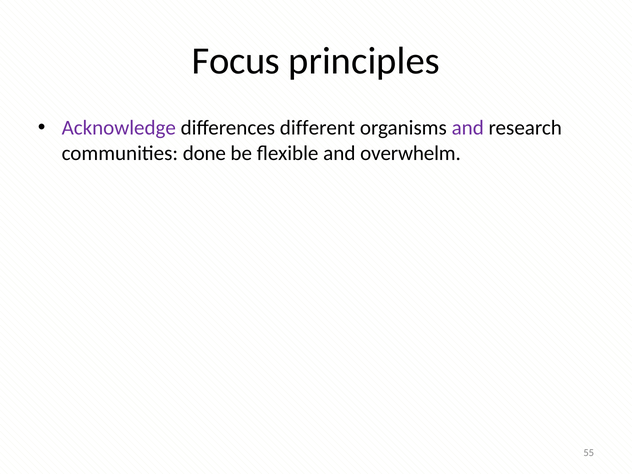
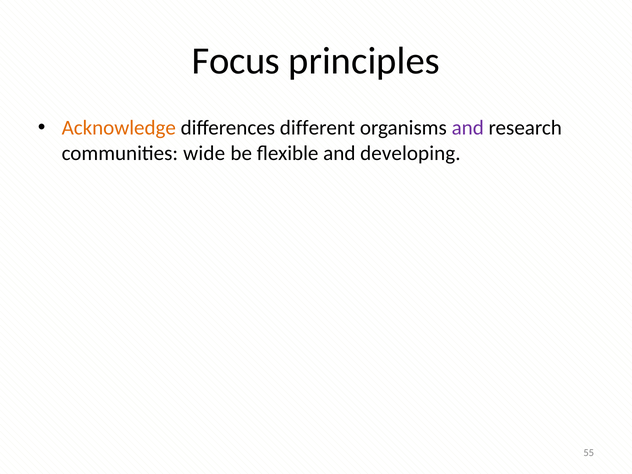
Acknowledge colour: purple -> orange
done: done -> wide
overwhelm: overwhelm -> developing
